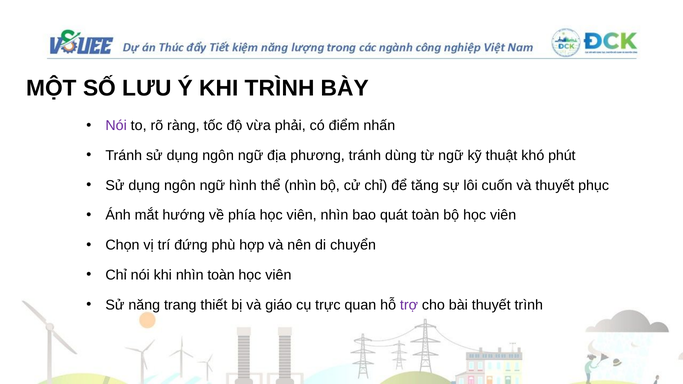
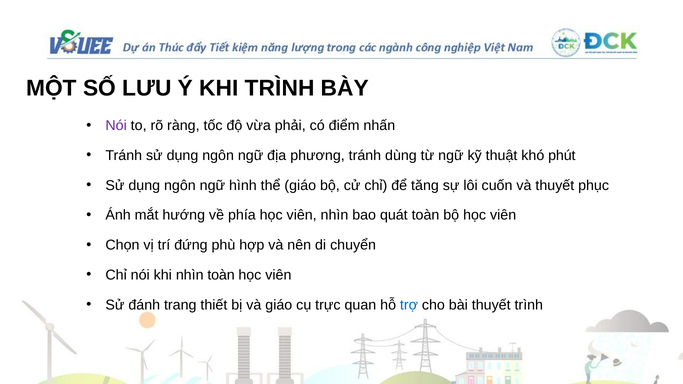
thể nhìn: nhìn -> giáo
năng: năng -> đánh
trợ colour: purple -> blue
